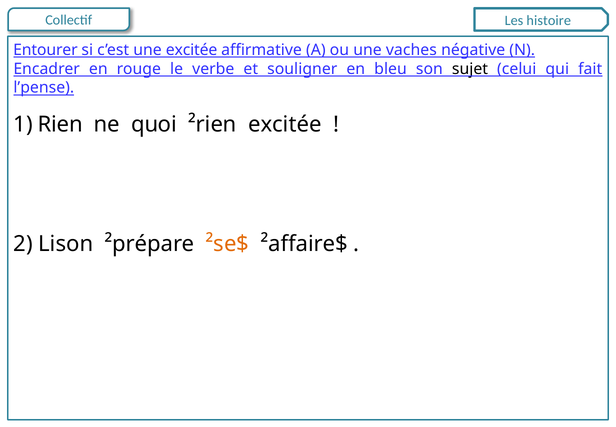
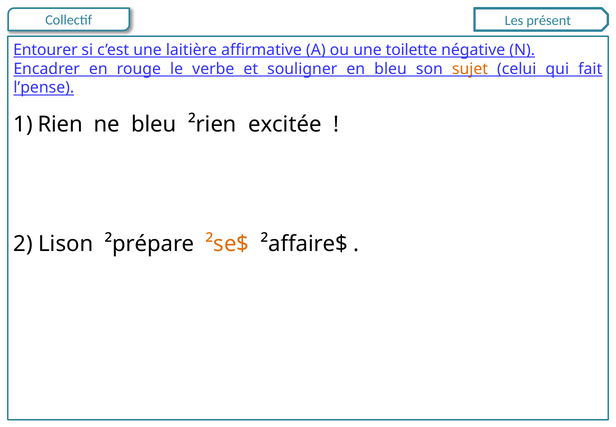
histoire: histoire -> présent
une excitée: excitée -> laitière
vaches: vaches -> toilette
sujet colour: black -> orange
ne quoi: quoi -> bleu
